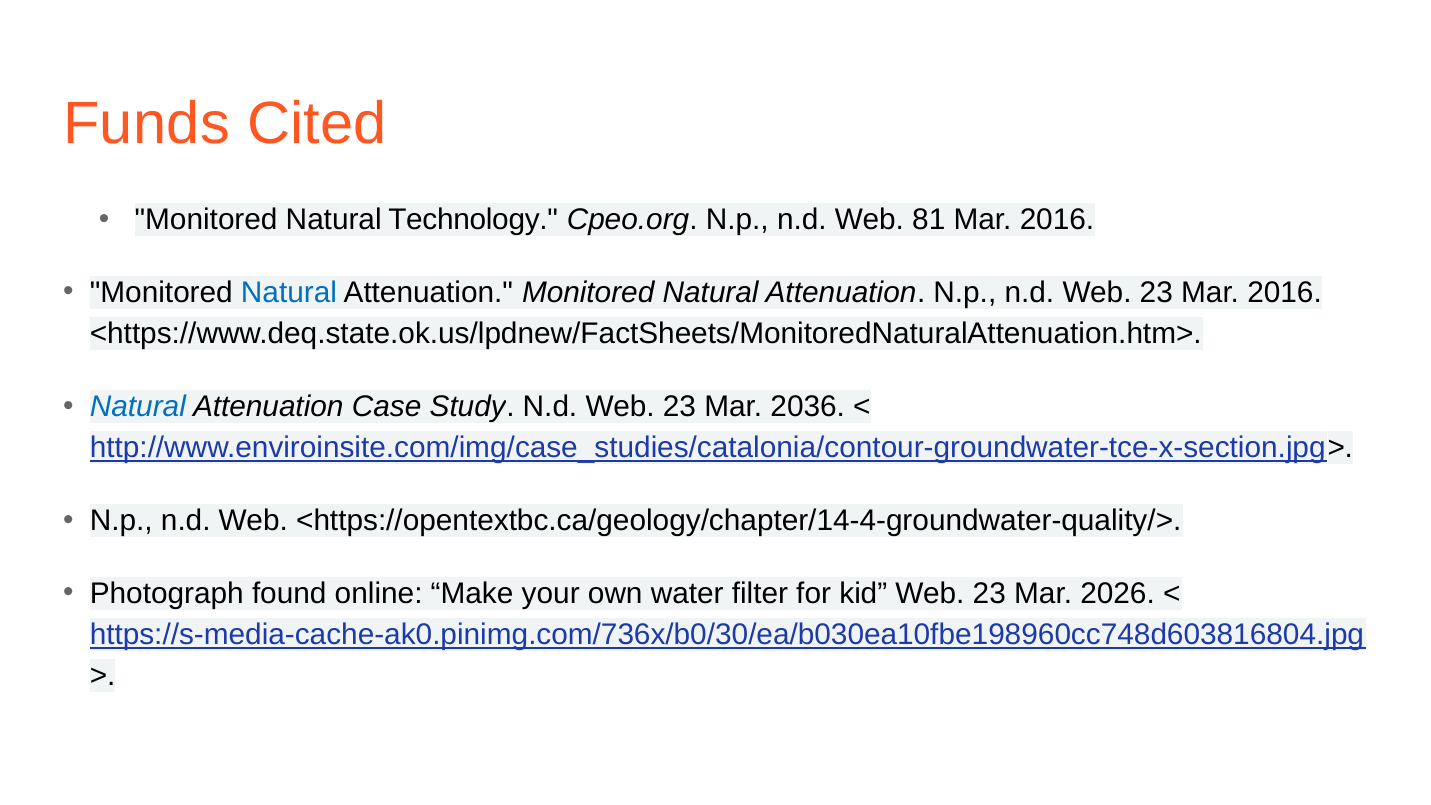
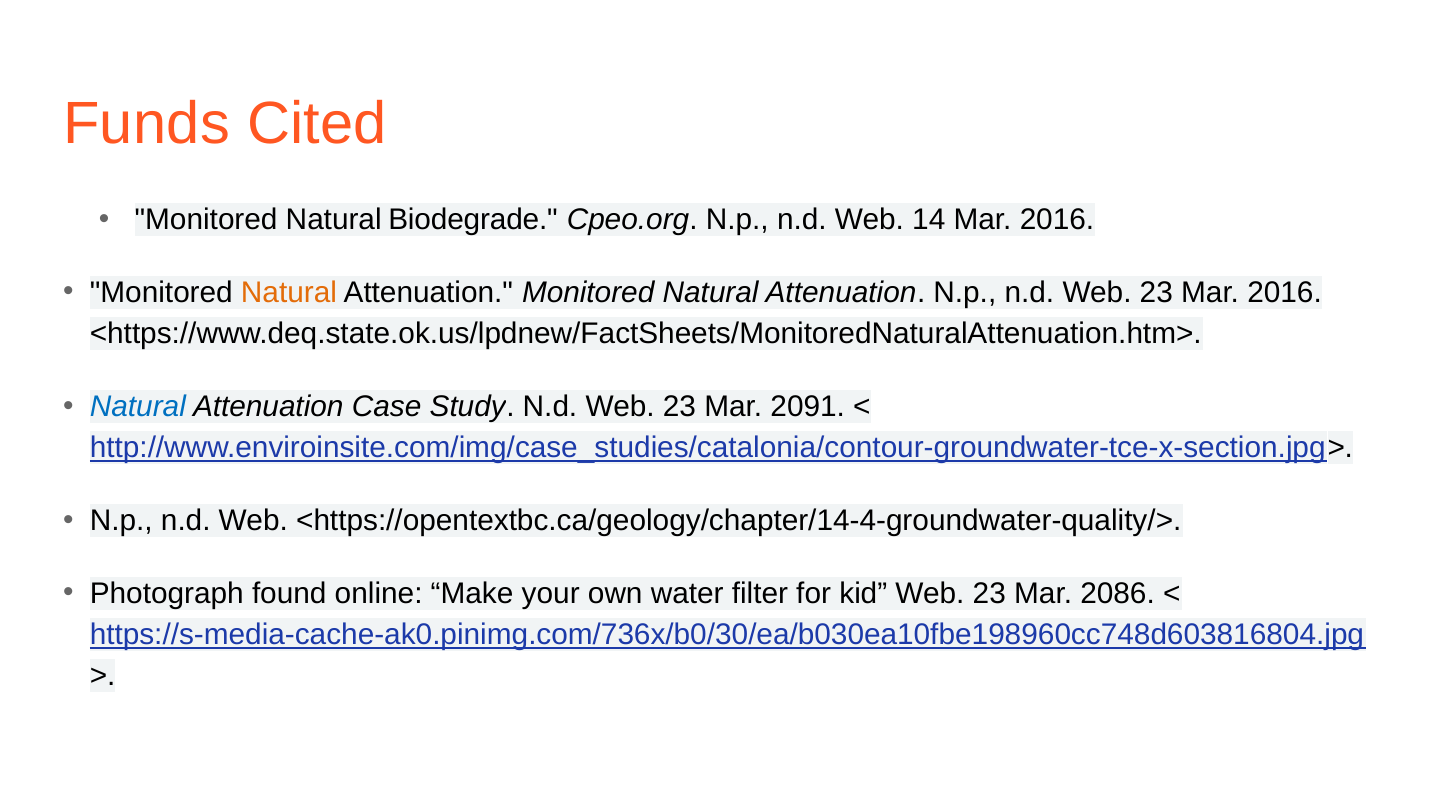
Technology: Technology -> Biodegrade
81: 81 -> 14
Natural at (289, 293) colour: blue -> orange
2036: 2036 -> 2091
2026: 2026 -> 2086
